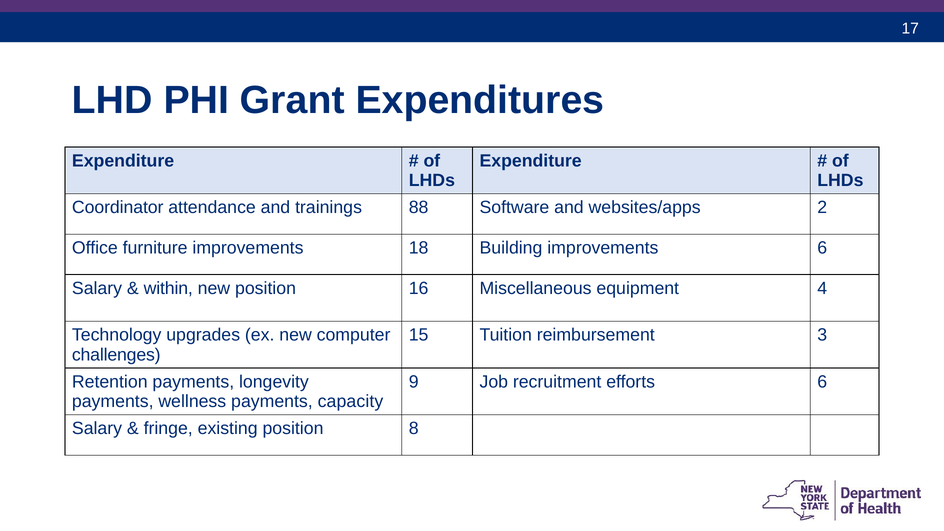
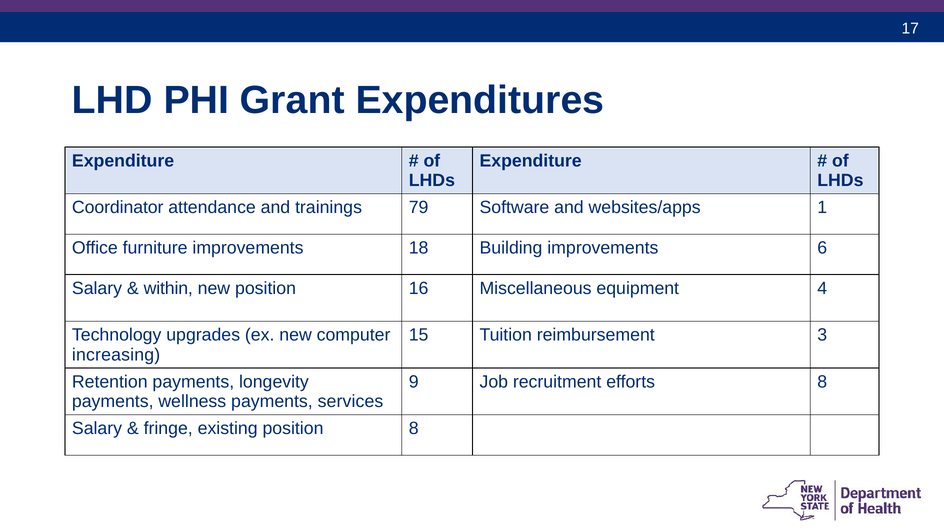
88: 88 -> 79
2: 2 -> 1
challenges: challenges -> increasing
efforts 6: 6 -> 8
capacity: capacity -> services
